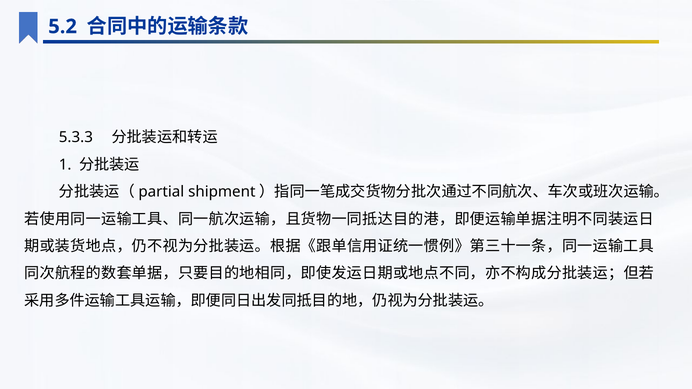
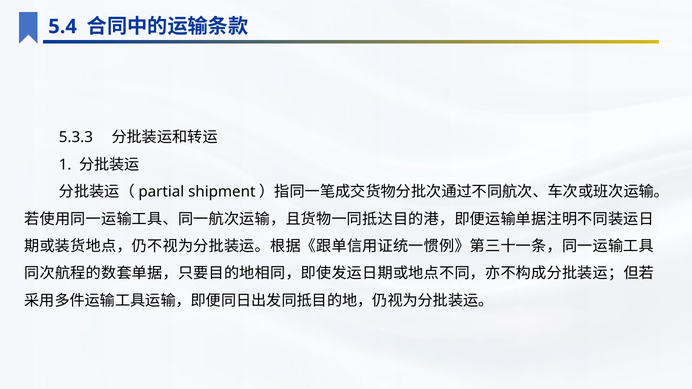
5.2: 5.2 -> 5.4
